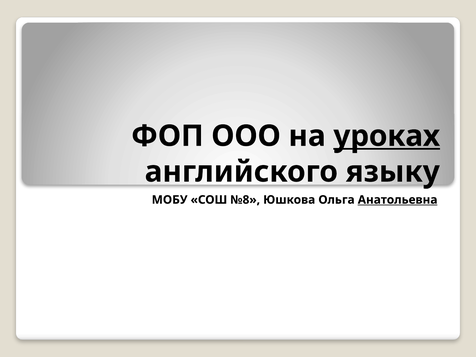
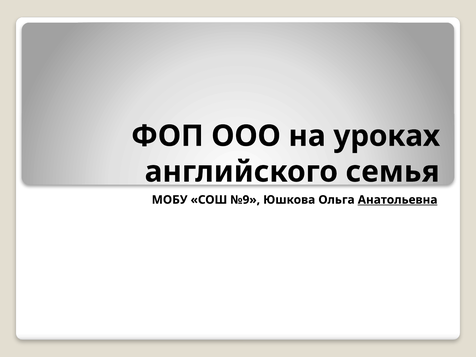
уроках underline: present -> none
языку: языку -> семья
№8: №8 -> №9
